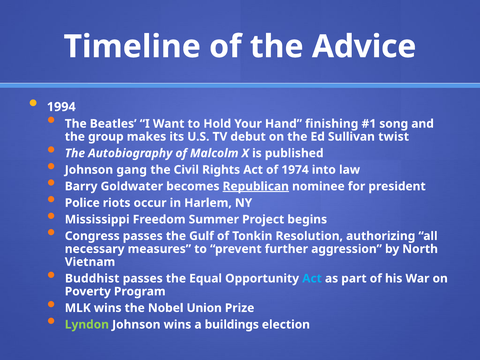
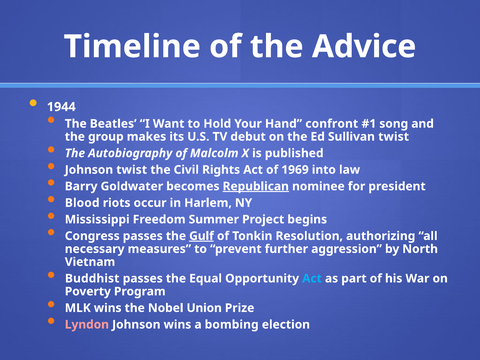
1994: 1994 -> 1944
finishing: finishing -> confront
Johnson gang: gang -> twist
1974: 1974 -> 1969
Police: Police -> Blood
Gulf underline: none -> present
Lyndon colour: light green -> pink
buildings: buildings -> bombing
